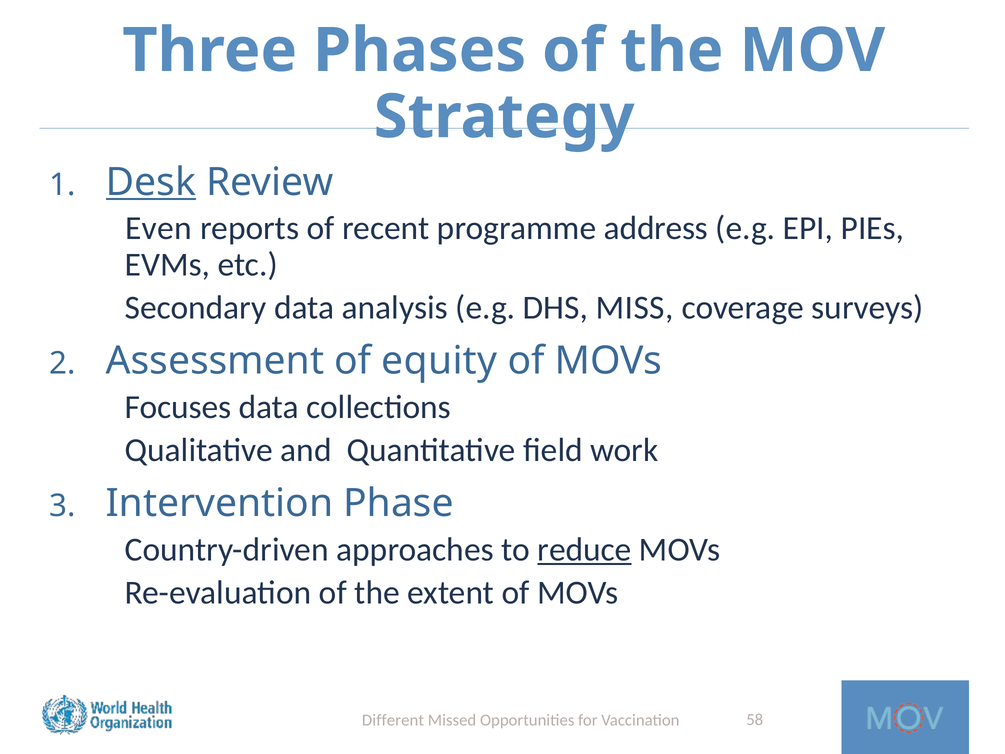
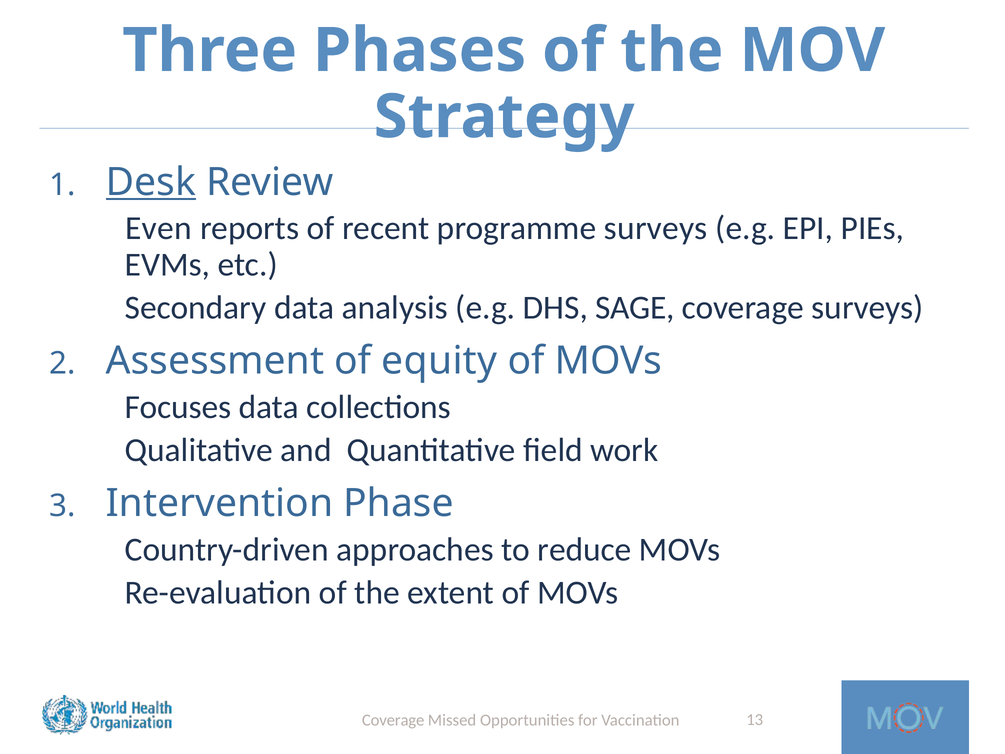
programme address: address -> surveys
MISS: MISS -> SAGE
reduce underline: present -> none
Different at (393, 720): Different -> Coverage
58: 58 -> 13
